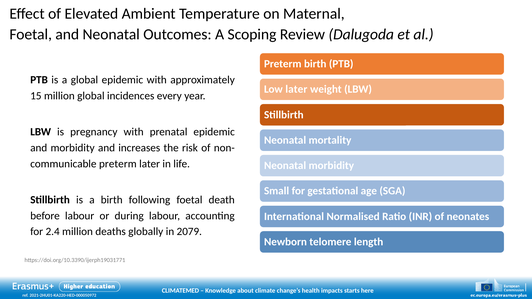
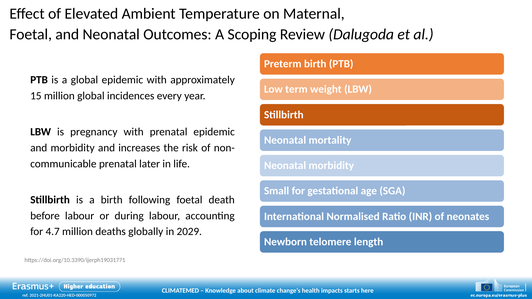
later at (296, 89): later -> term
preterm at (118, 164): preterm -> prenatal
2.4: 2.4 -> 4.7
2079: 2079 -> 2029
